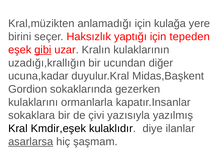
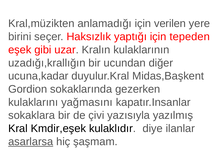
kulağa: kulağa -> verilen
gibi underline: present -> none
ormanlarla: ormanlarla -> yağmasını
